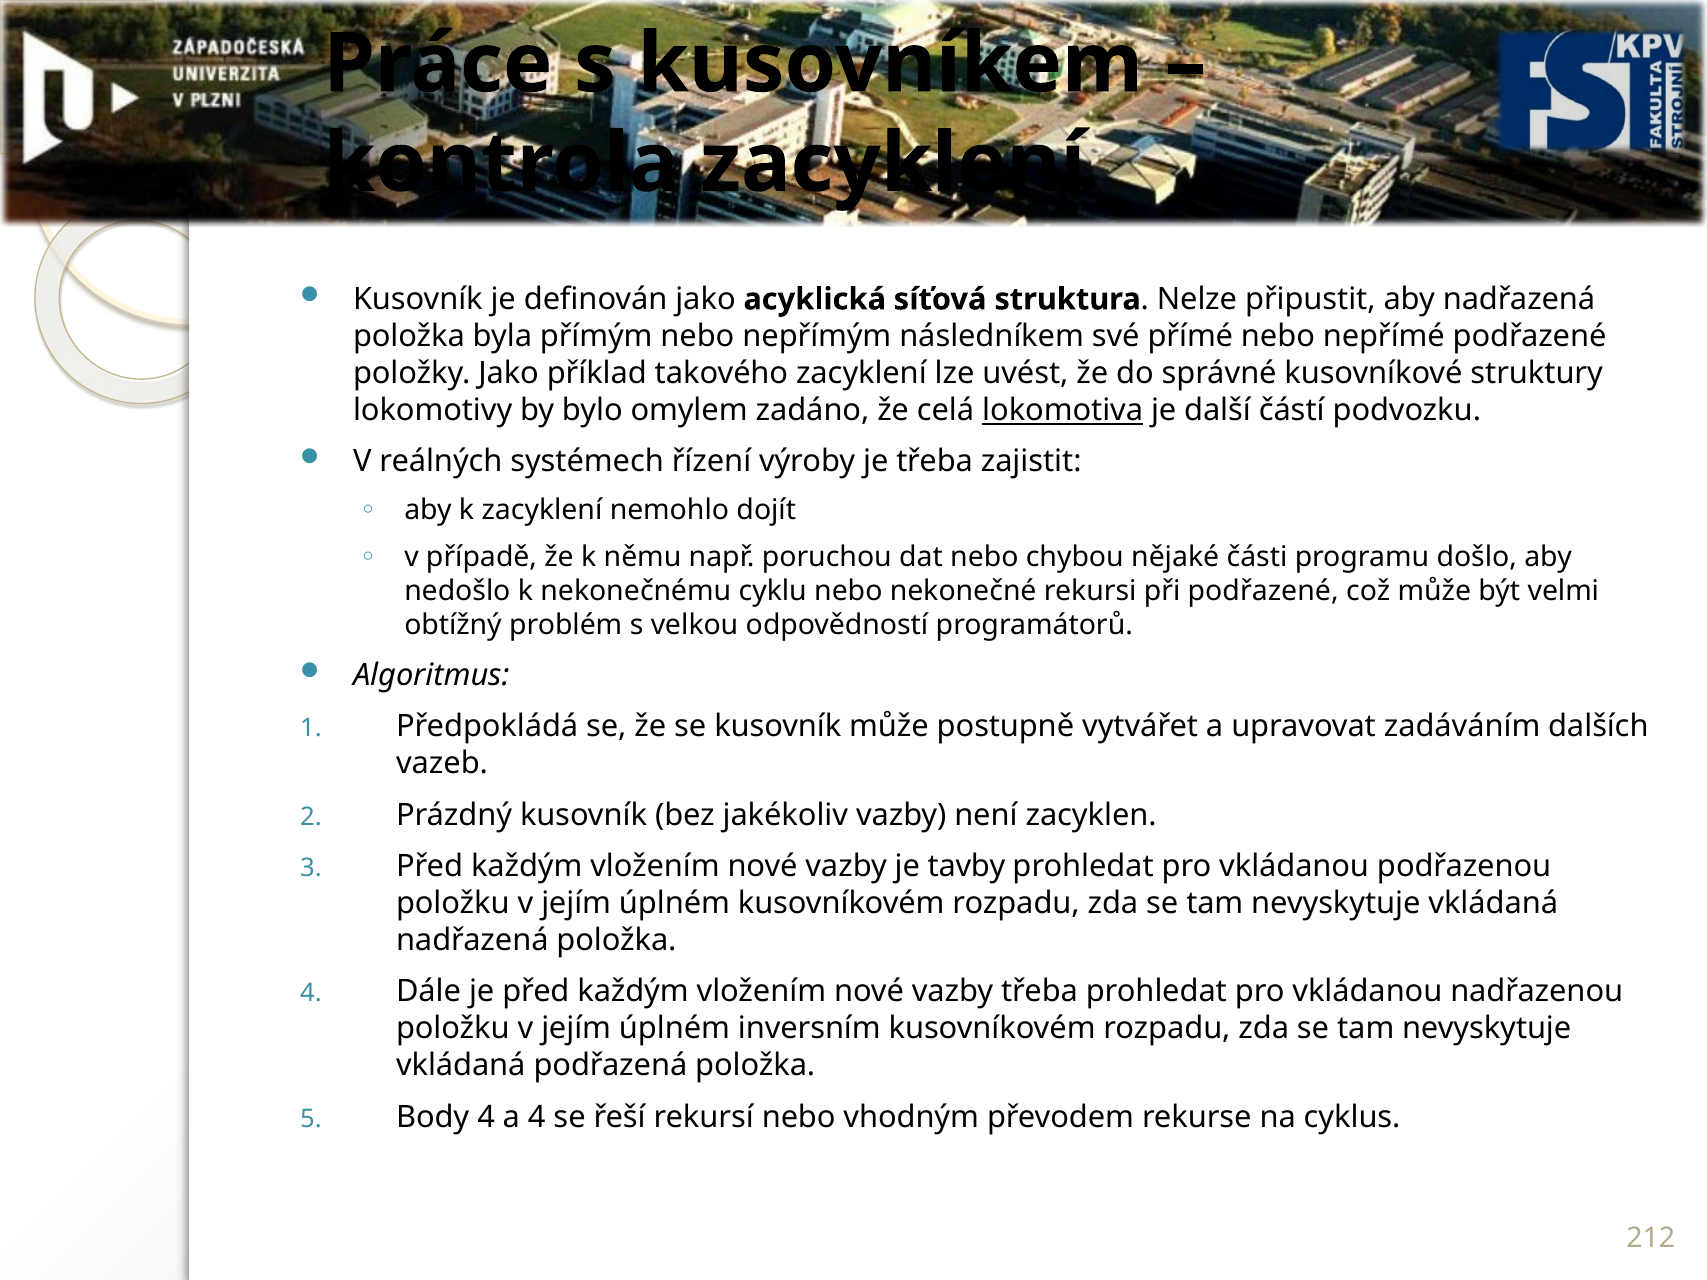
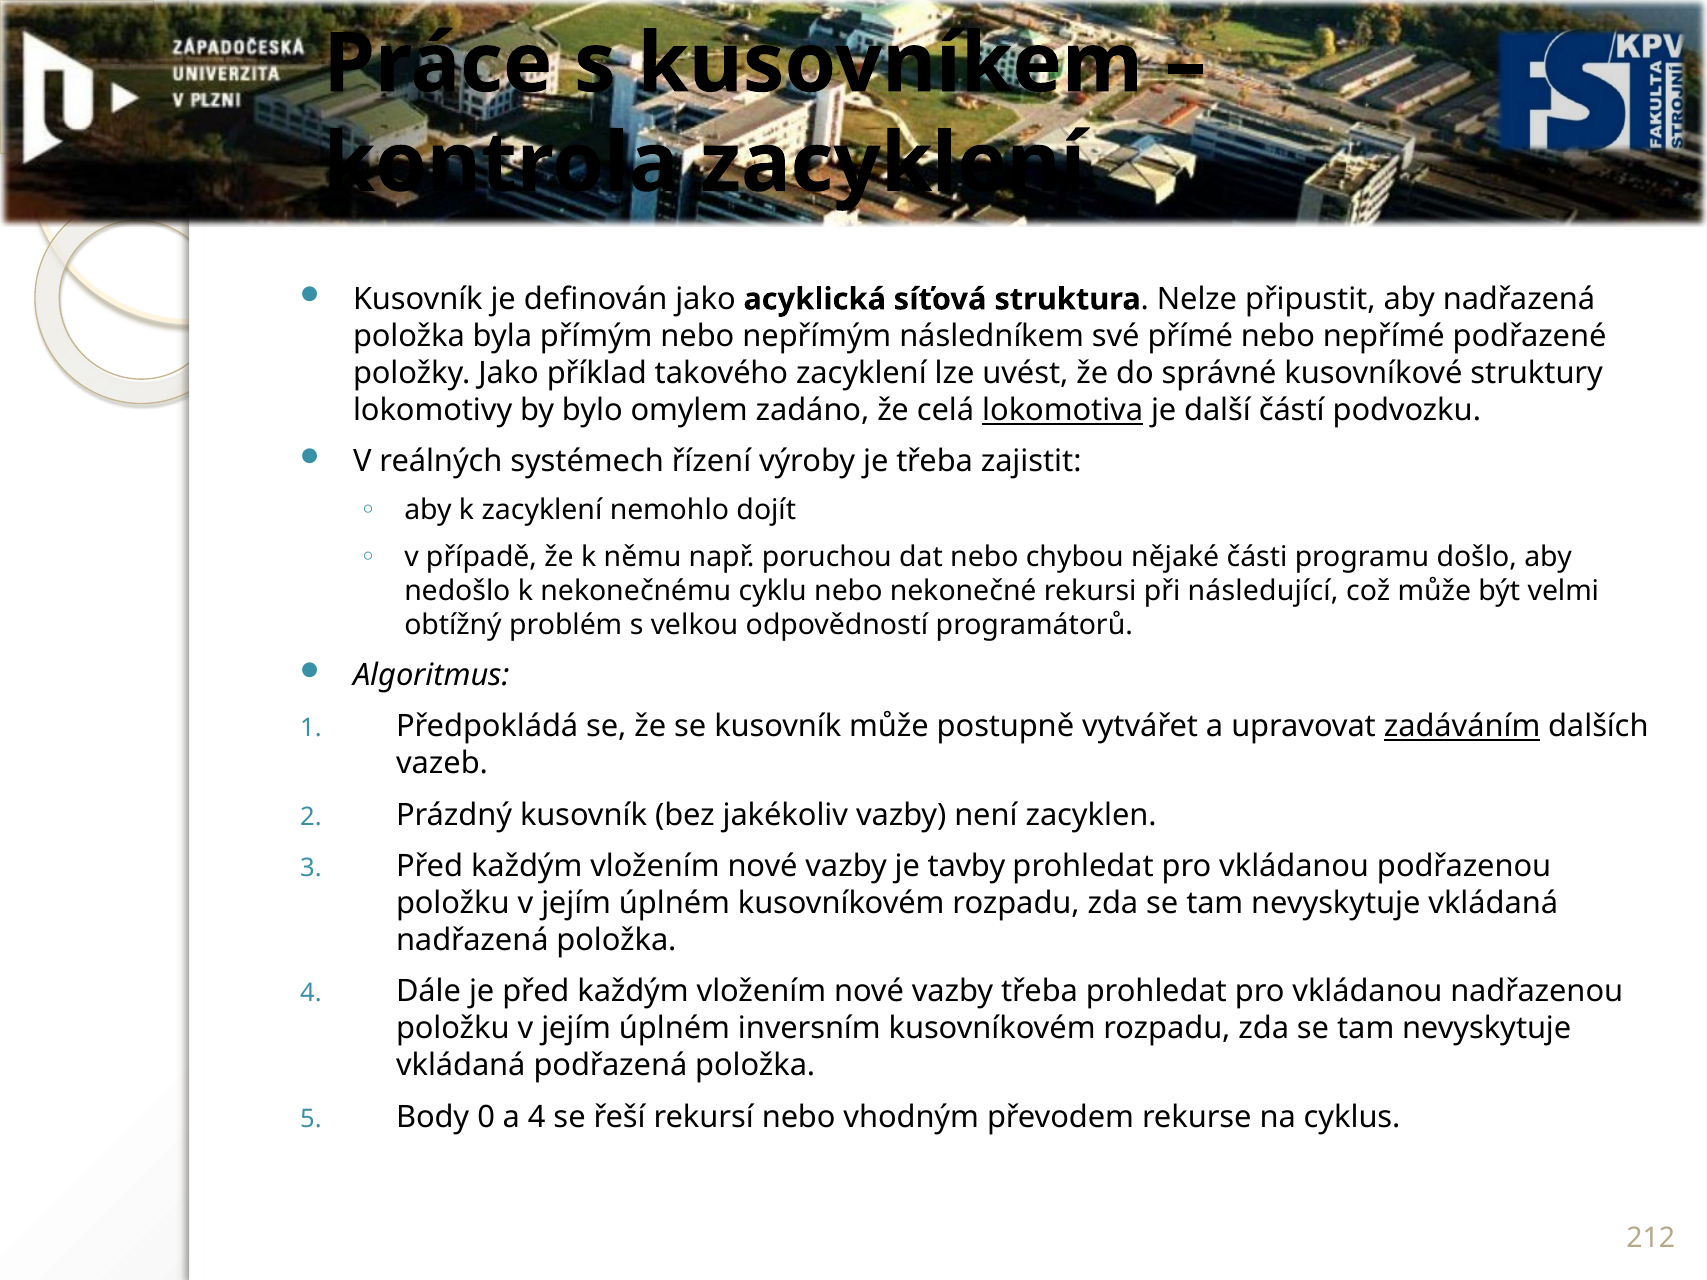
při podřazené: podřazené -> následující
zadáváním underline: none -> present
Body 4: 4 -> 0
